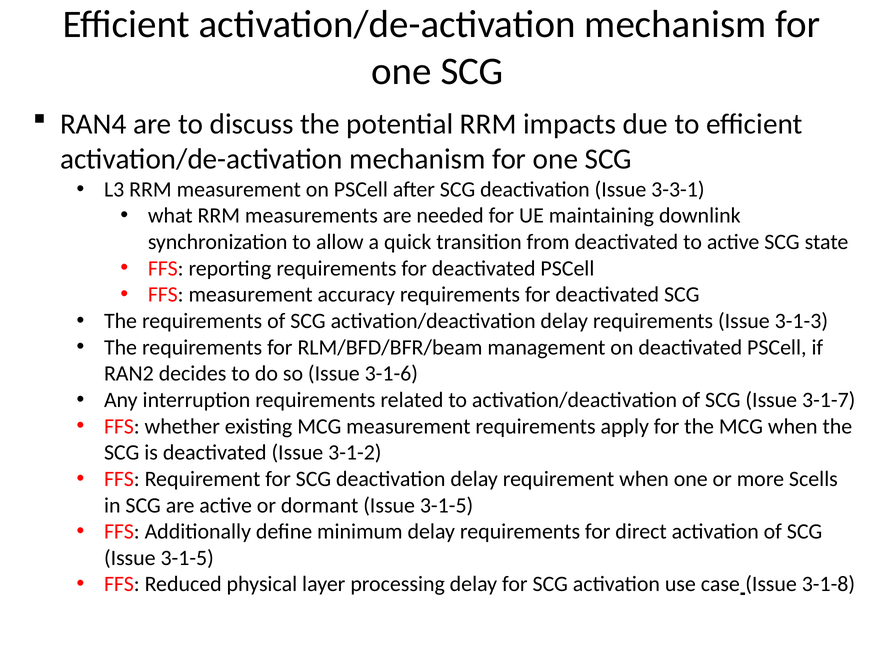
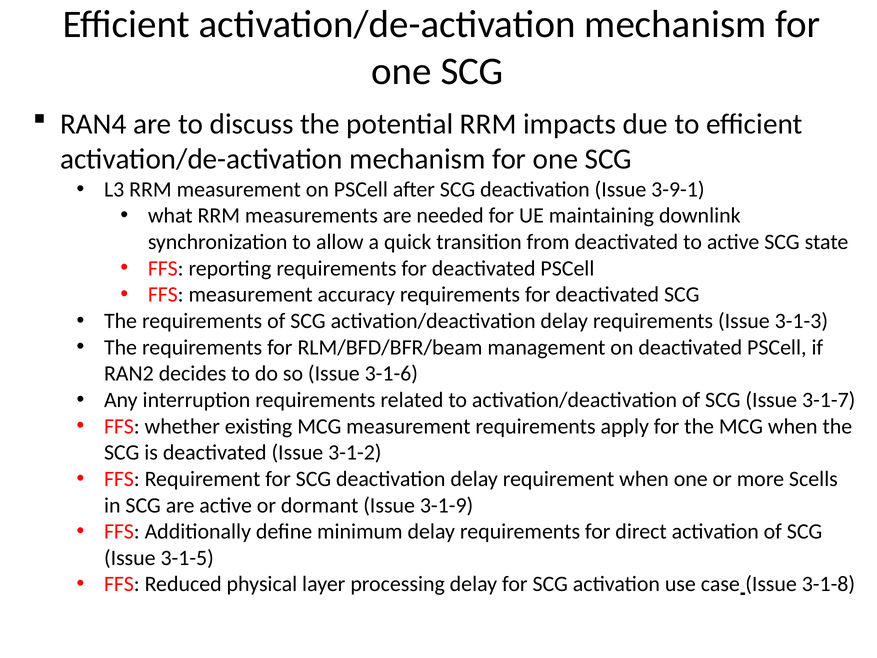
3-3-1: 3-3-1 -> 3-9-1
dormant Issue 3-1-5: 3-1-5 -> 3-1-9
